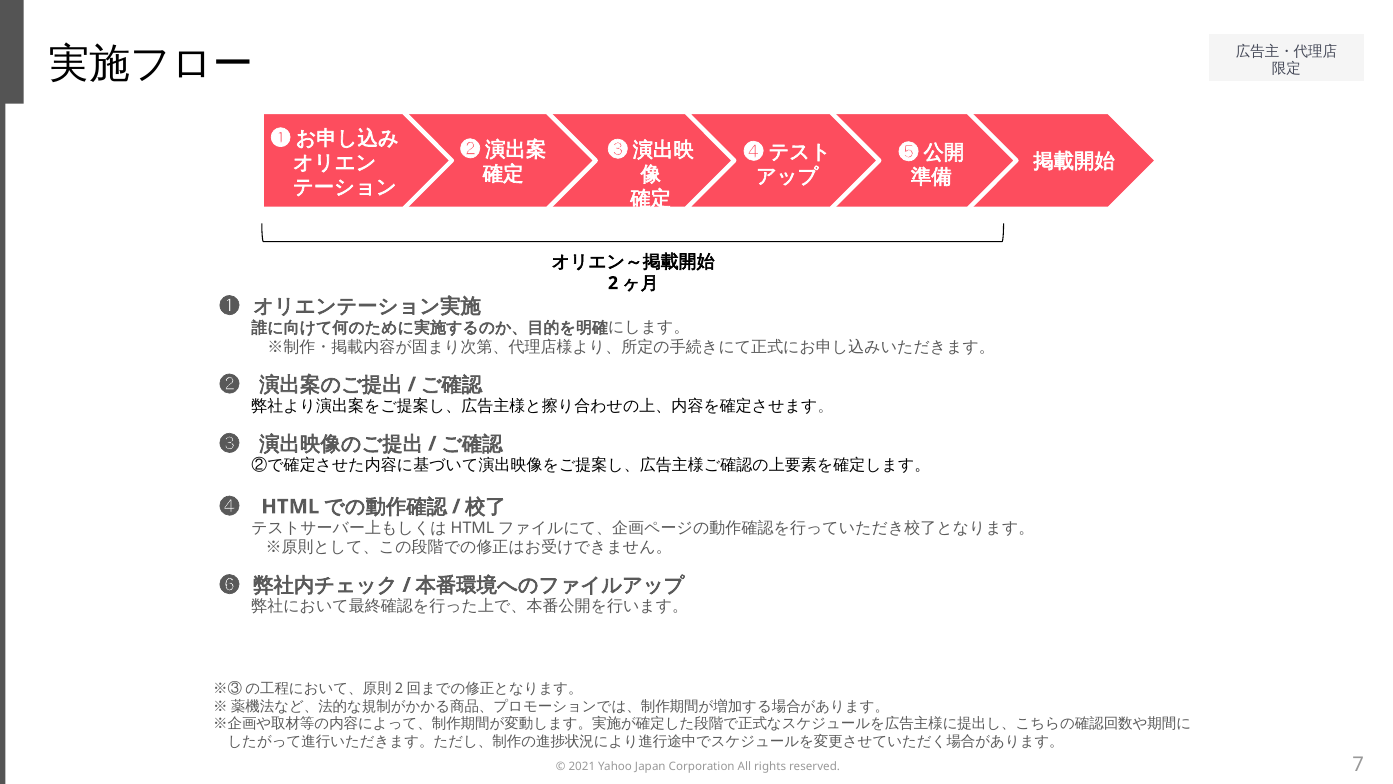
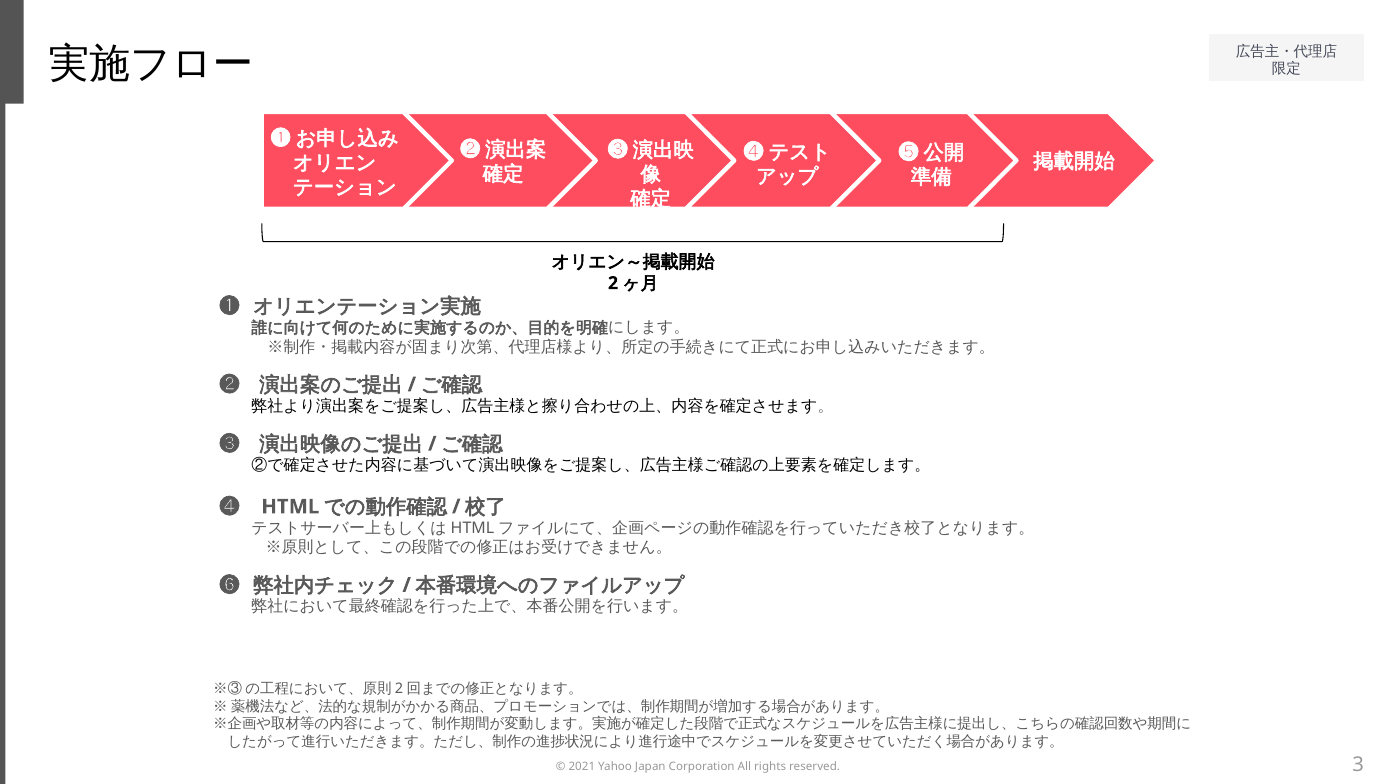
7: 7 -> 3
